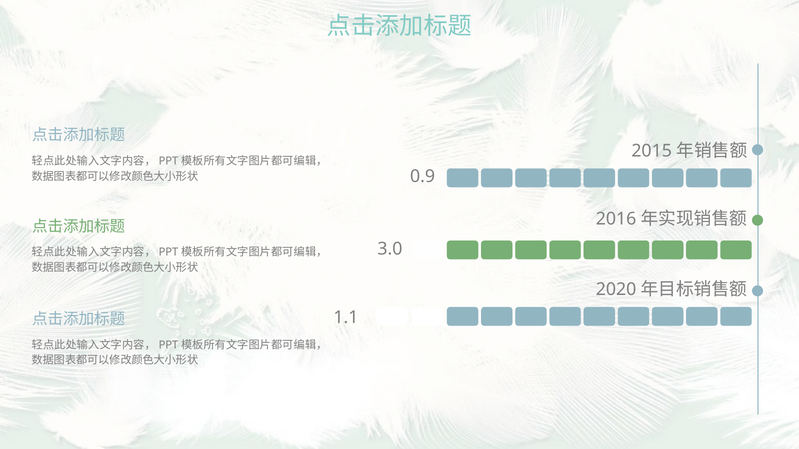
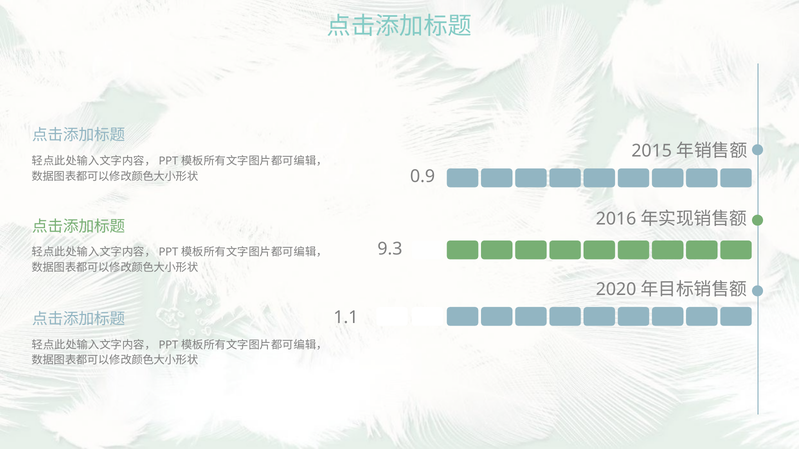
3.0: 3.0 -> 9.3
